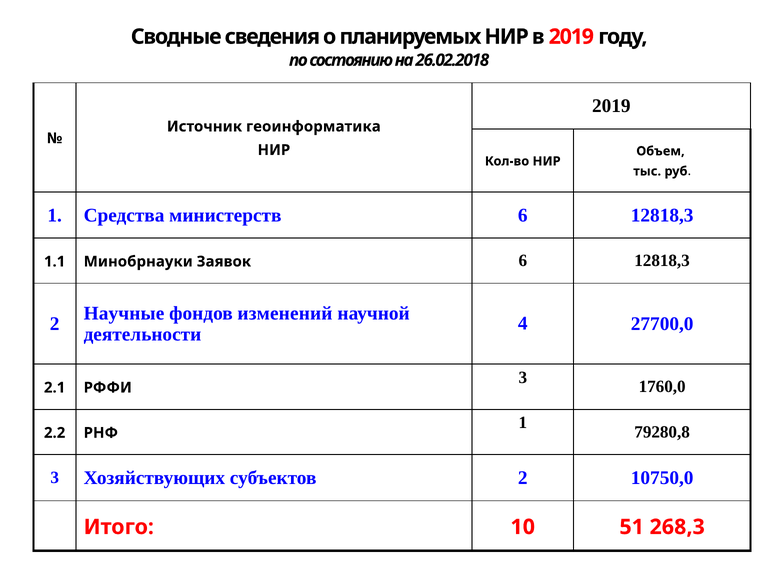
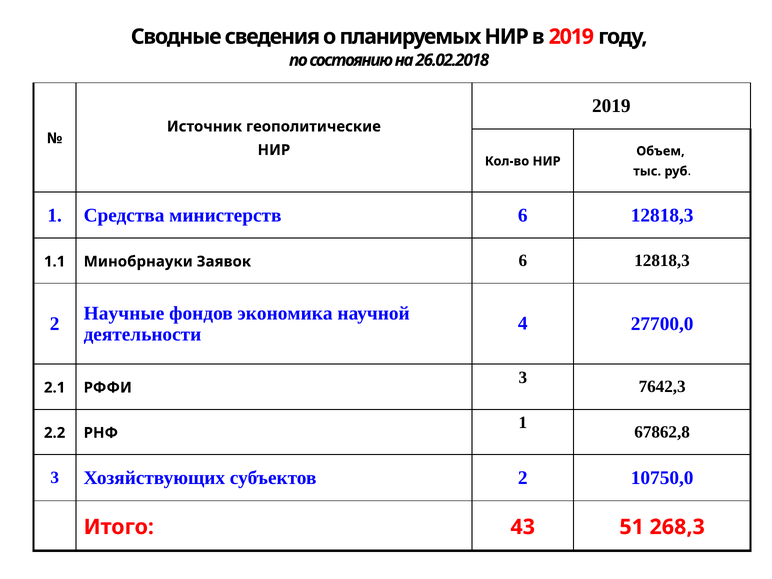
геоинформатика: геоинформатика -> геополитические
изменений: изменений -> экономика
1760,0: 1760,0 -> 7642,3
79280,8: 79280,8 -> 67862,8
10: 10 -> 43
